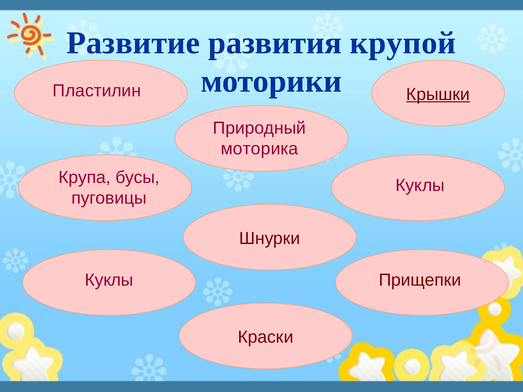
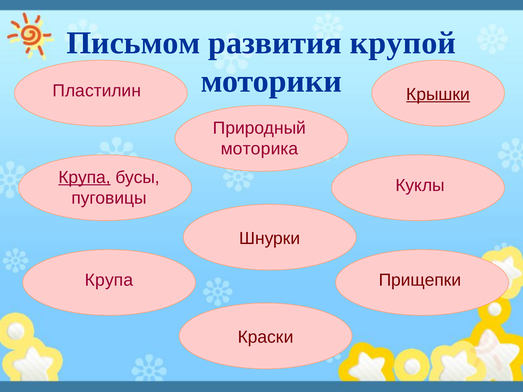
Развитие: Развитие -> Письмом
Крупа at (85, 177) underline: none -> present
Куклы at (109, 280): Куклы -> Крупа
